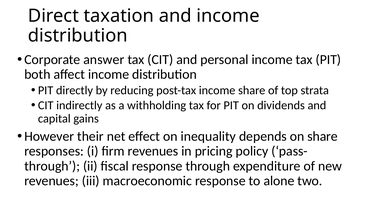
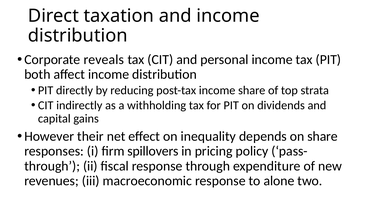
answer: answer -> reveals
firm revenues: revenues -> spillovers
